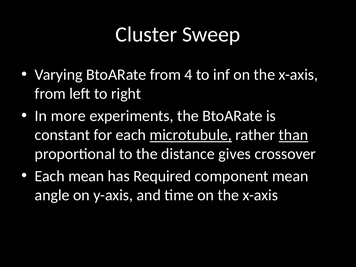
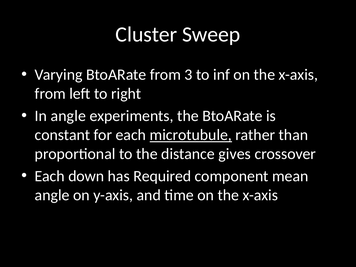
4: 4 -> 3
In more: more -> angle
than underline: present -> none
Each mean: mean -> down
